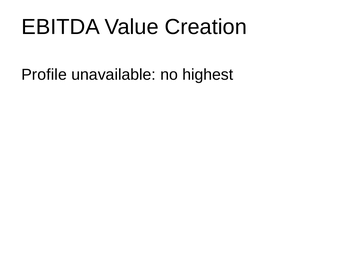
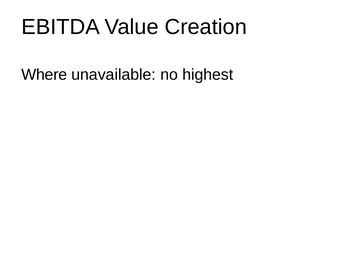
Profile: Profile -> Where
